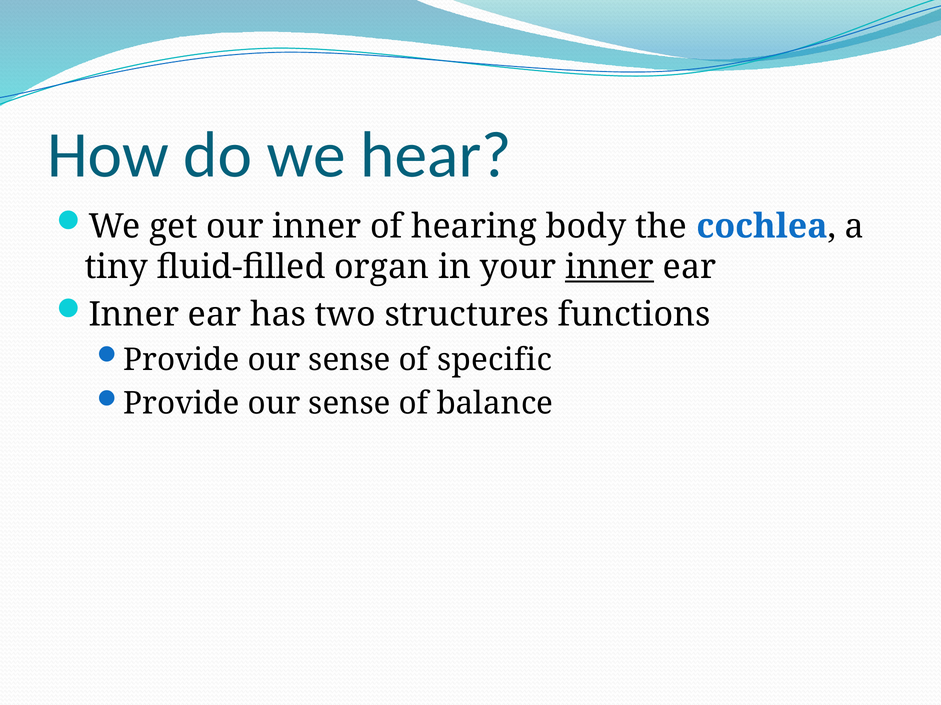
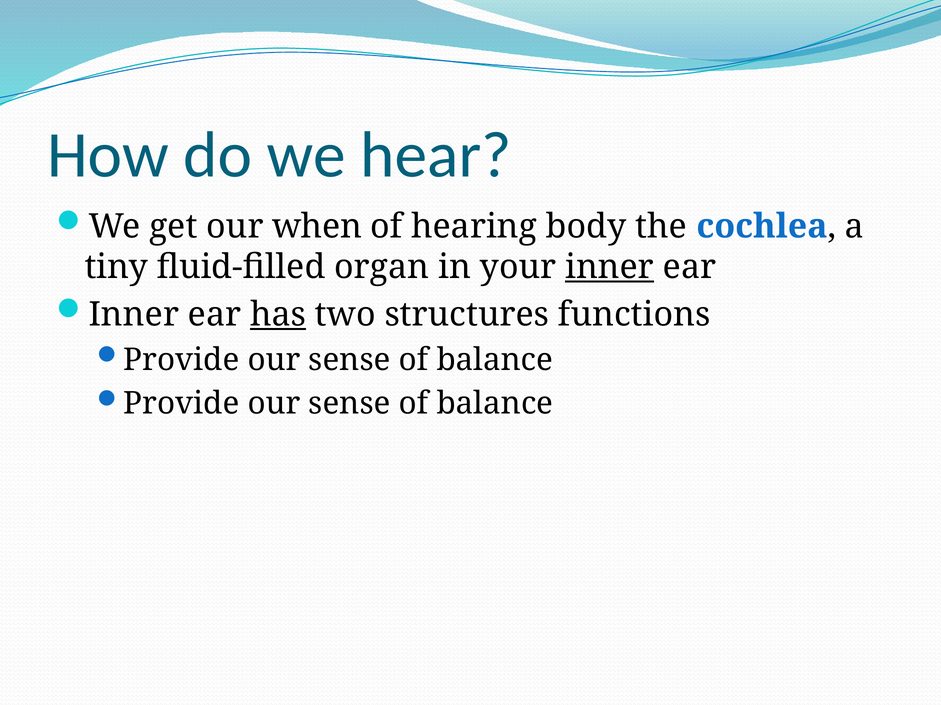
our inner: inner -> when
has underline: none -> present
specific at (495, 360): specific -> balance
